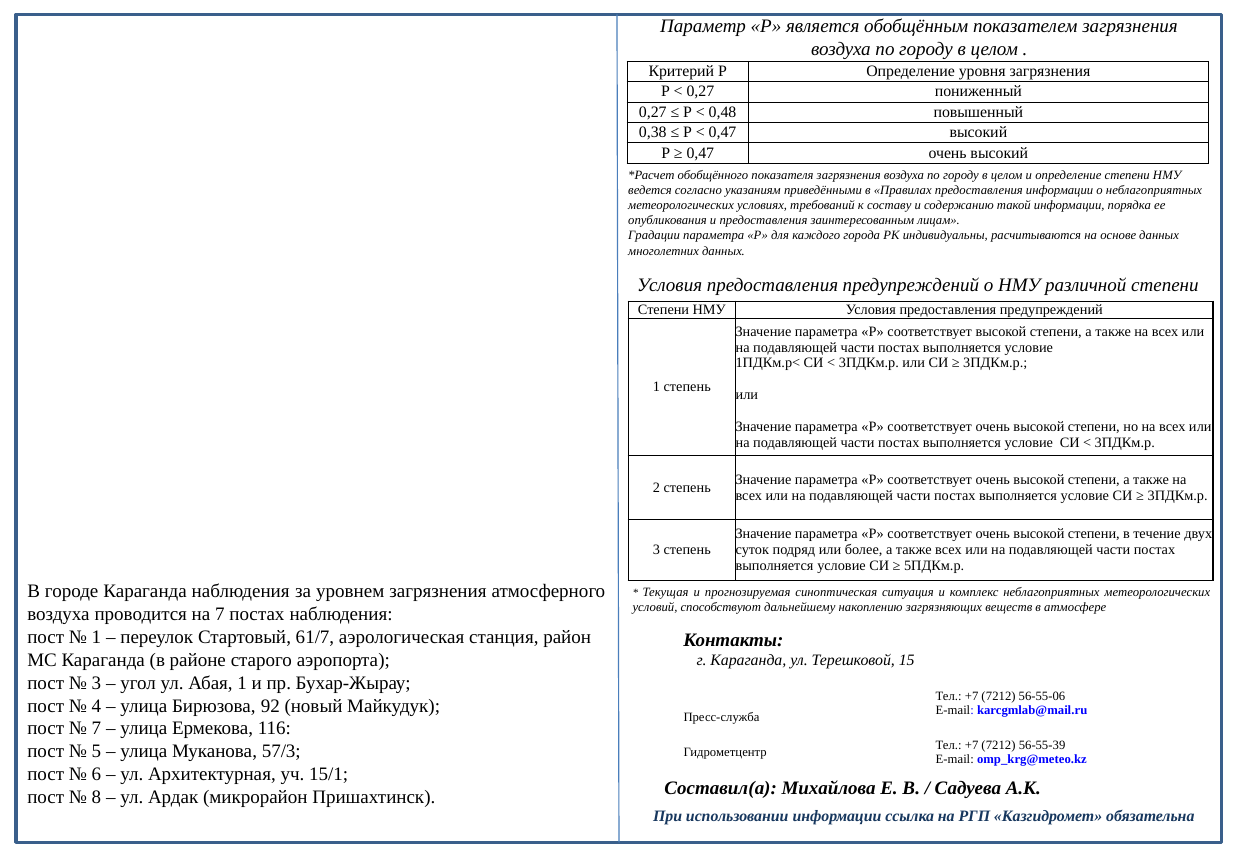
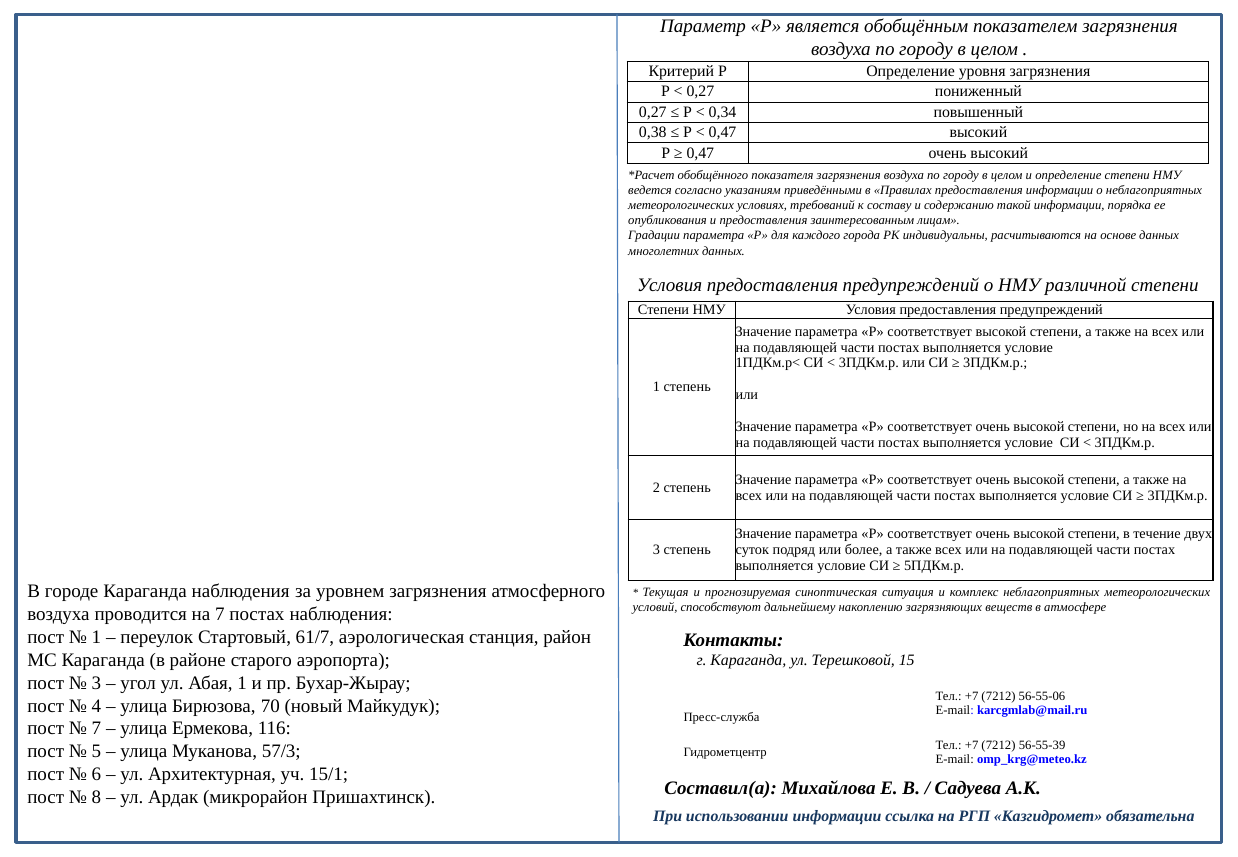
0,48: 0,48 -> 0,34
92: 92 -> 70
